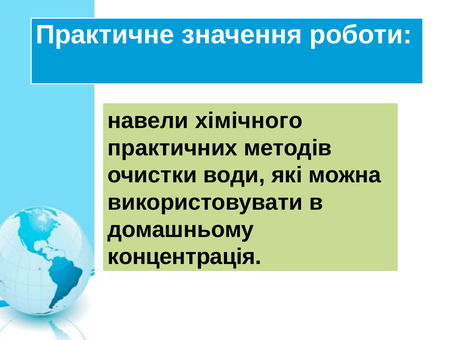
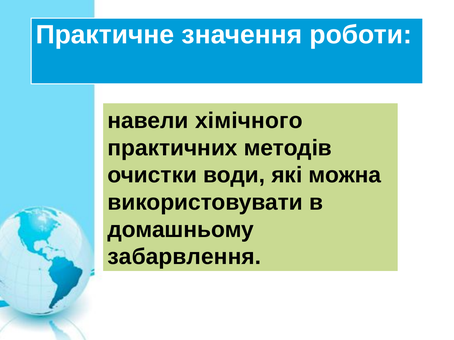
концентрація: концентрація -> забарвлення
